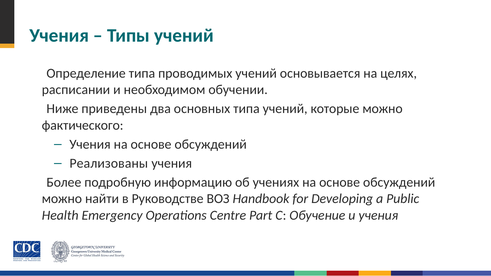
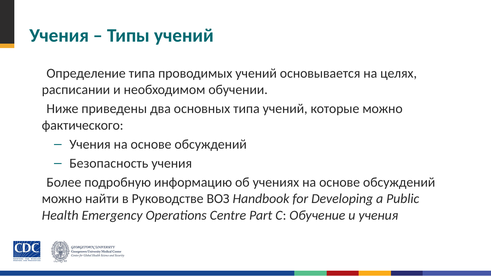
Реализованы: Реализованы -> Безопасность
